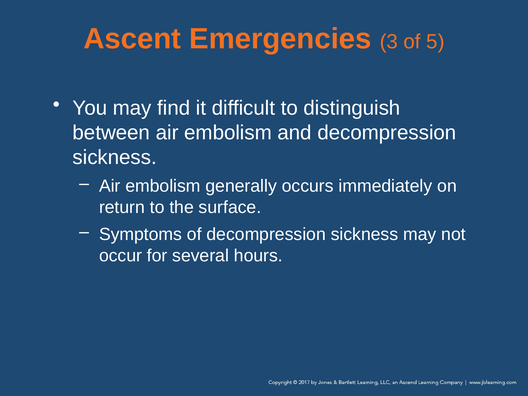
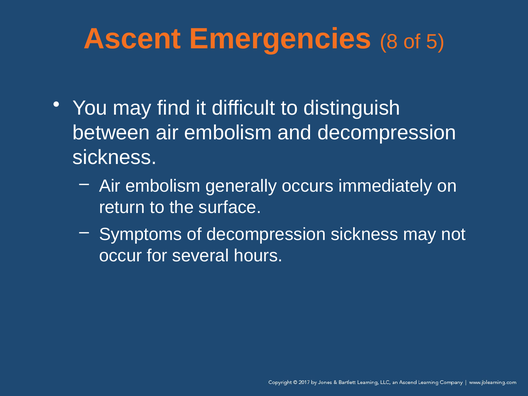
3: 3 -> 8
